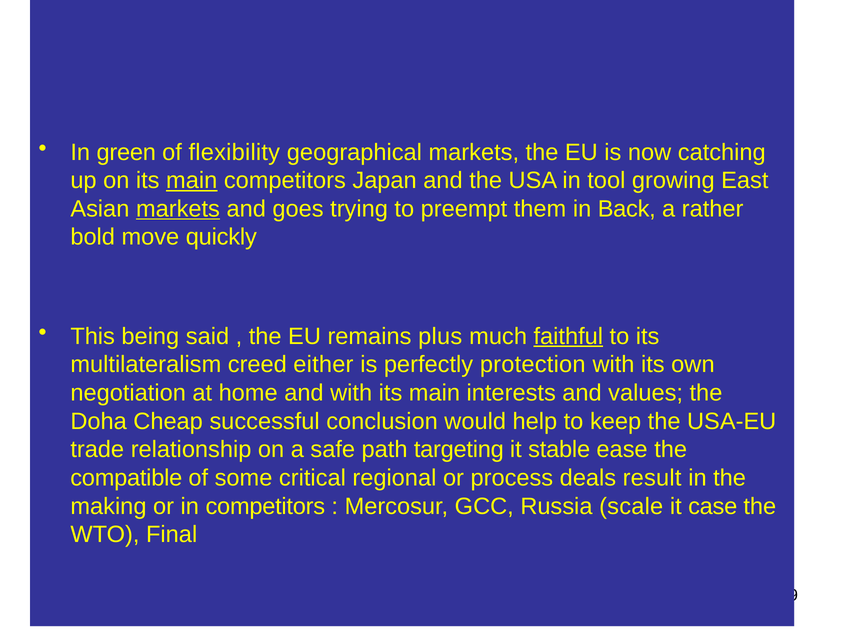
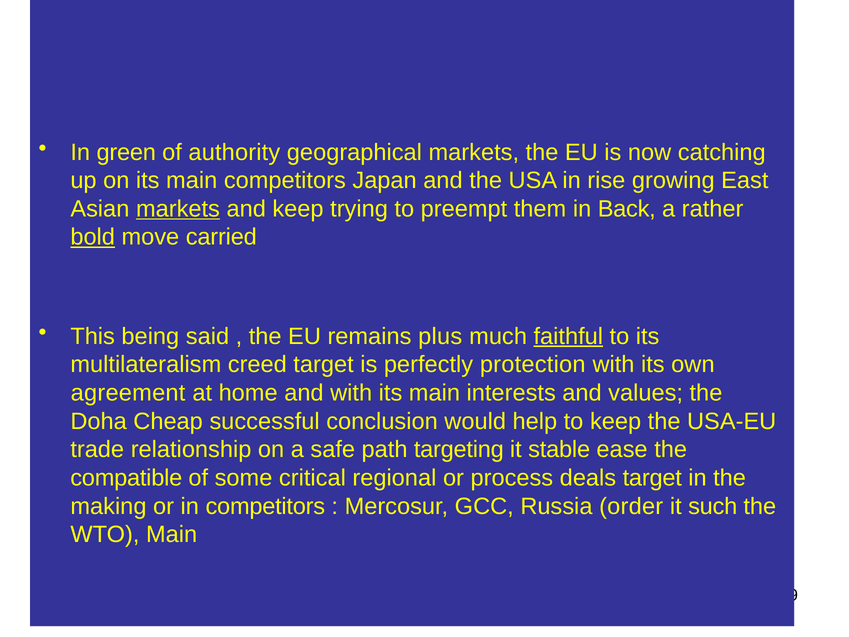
flexibility: flexibility -> authority
main at (192, 180) underline: present -> none
tool: tool -> rise
and goes: goes -> keep
bold underline: none -> present
quickly: quickly -> carried
creed either: either -> target
negotiation: negotiation -> agreement
deals result: result -> target
scale: scale -> order
case: case -> such
WTO Final: Final -> Main
